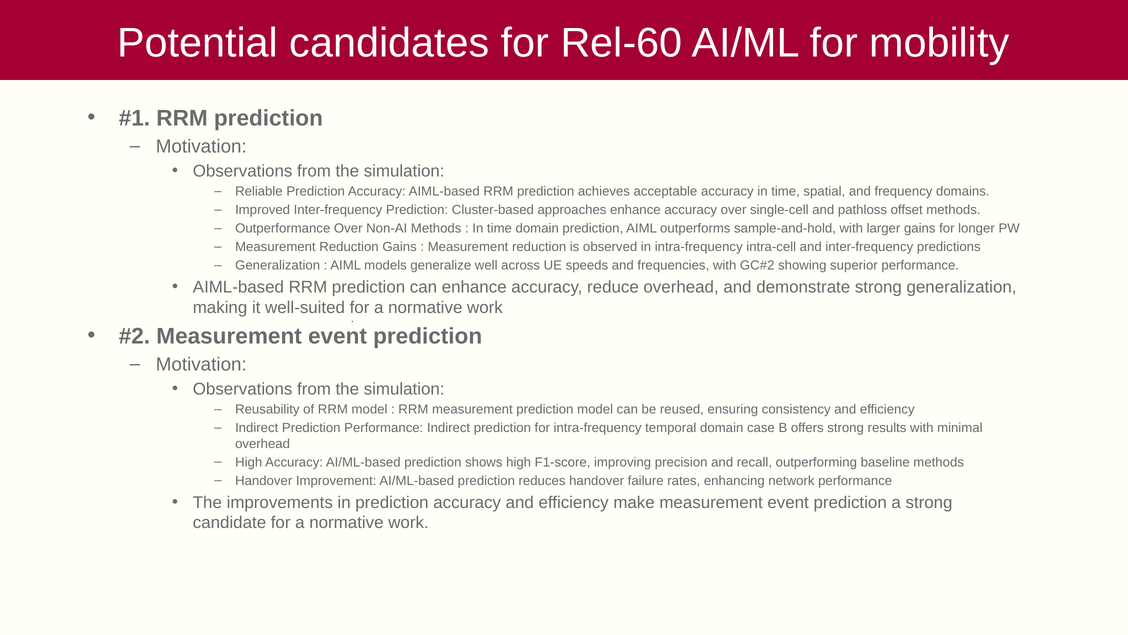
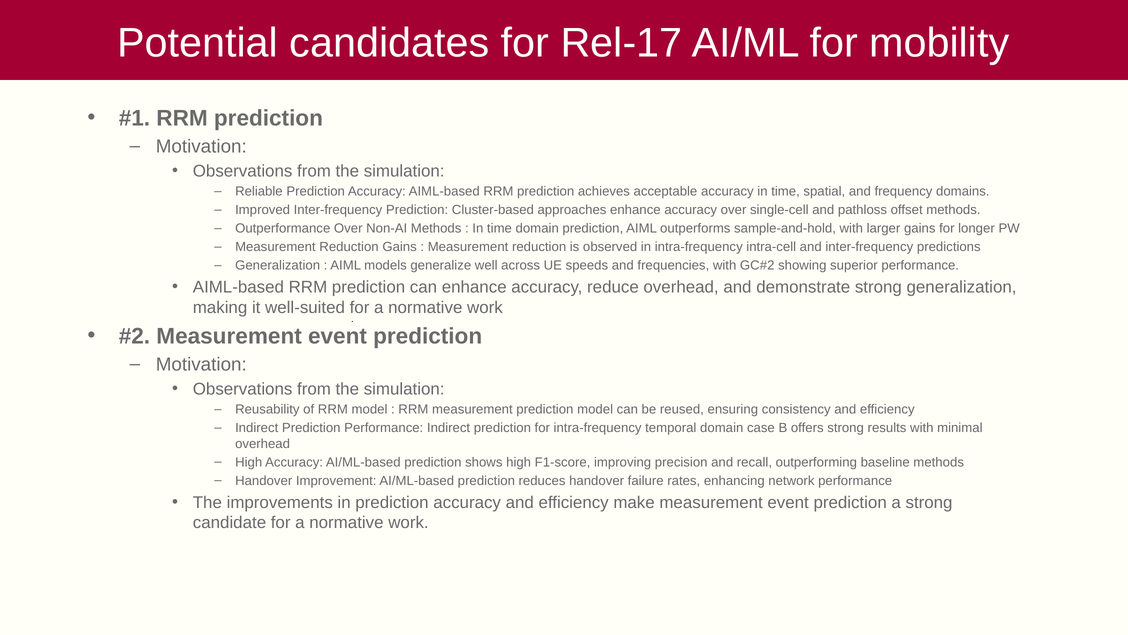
Rel-60: Rel-60 -> Rel-17
